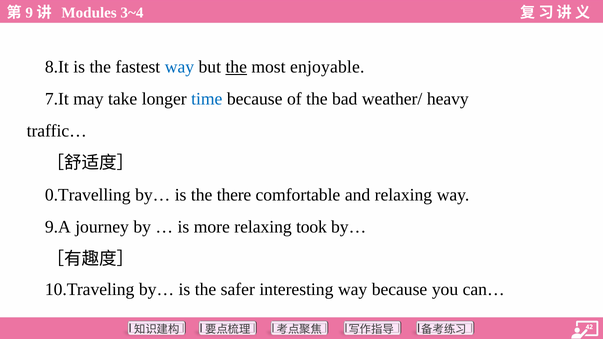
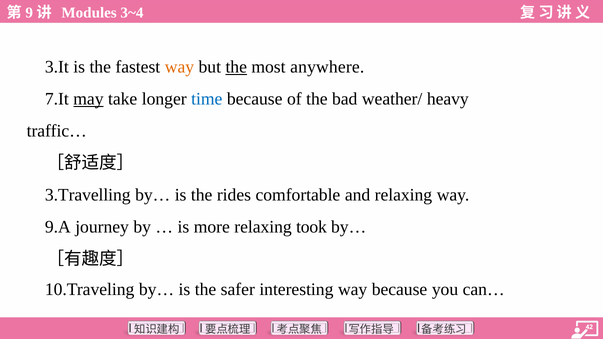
8.It: 8.It -> 3.It
way at (179, 67) colour: blue -> orange
enjoyable: enjoyable -> anywhere
may underline: none -> present
0.Travelling: 0.Travelling -> 3.Travelling
there: there -> rides
